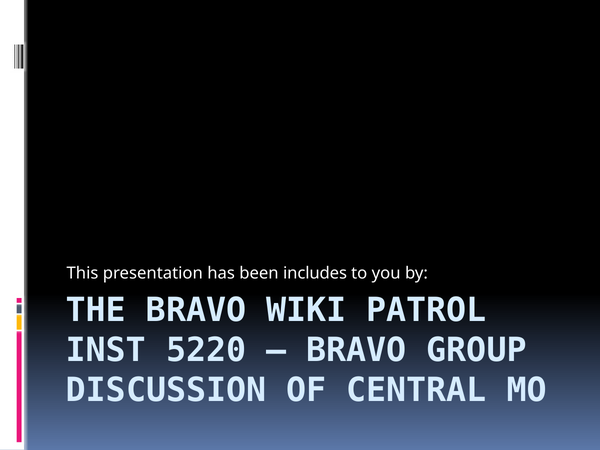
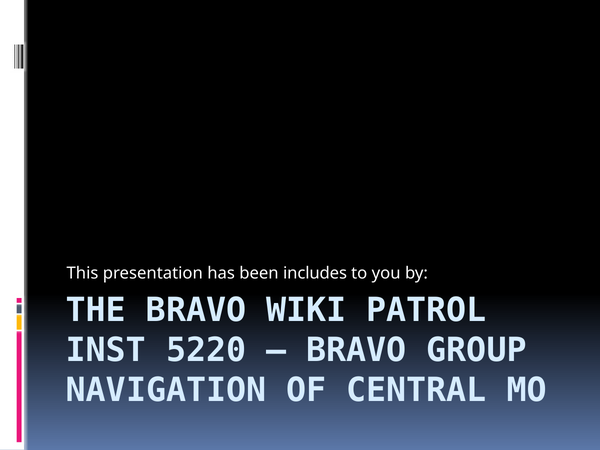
DISCUSSION: DISCUSSION -> NAVIGATION
